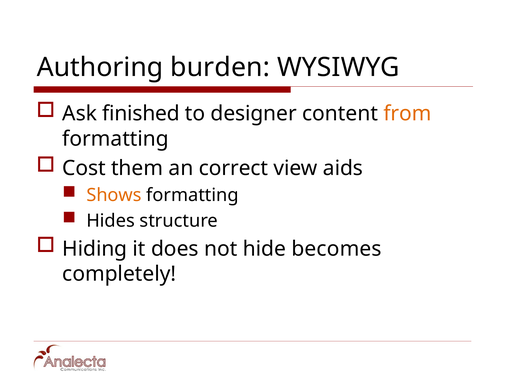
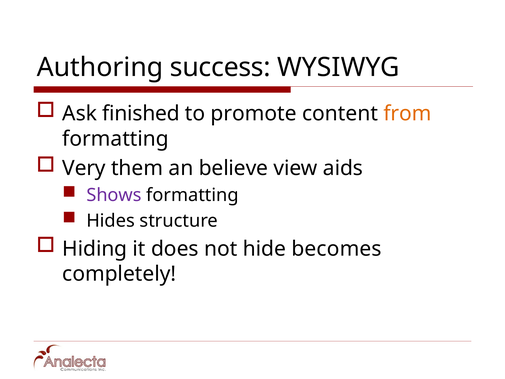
burden: burden -> success
designer: designer -> promote
Cost: Cost -> Very
correct: correct -> believe
Shows colour: orange -> purple
